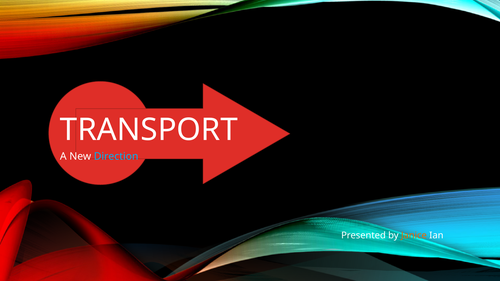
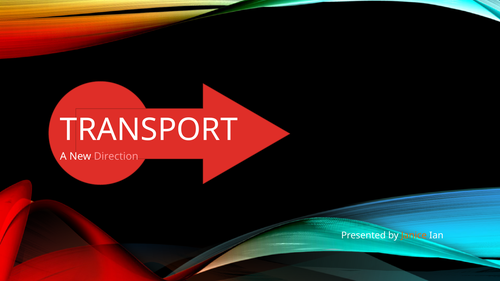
Direction colour: light blue -> pink
